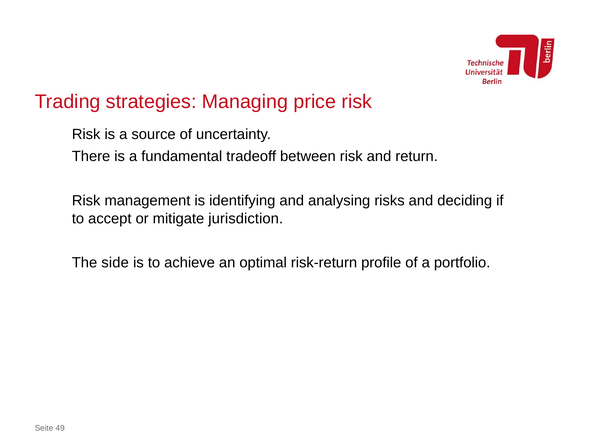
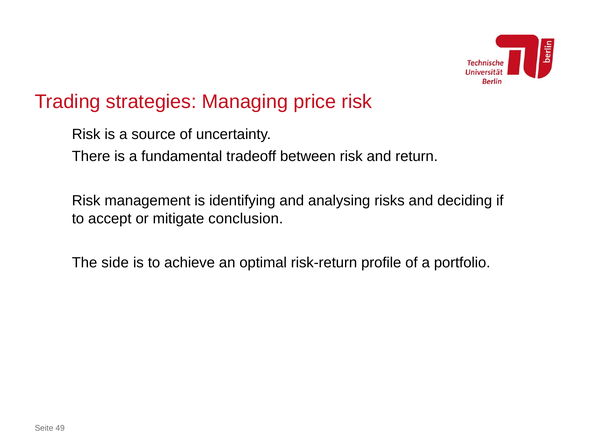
jurisdiction: jurisdiction -> conclusion
